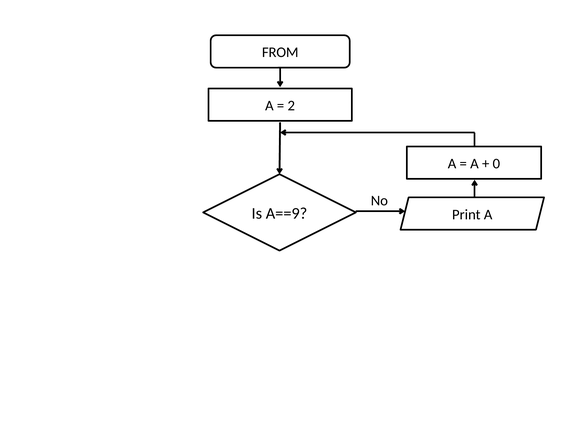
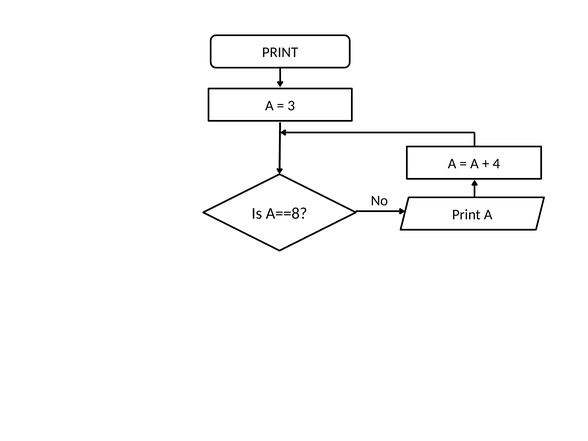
FROM at (280, 52): FROM -> PRINT
2: 2 -> 3
0: 0 -> 4
A==9: A==9 -> A==8
